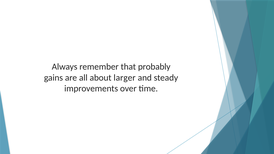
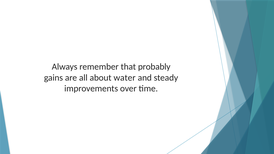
larger: larger -> water
